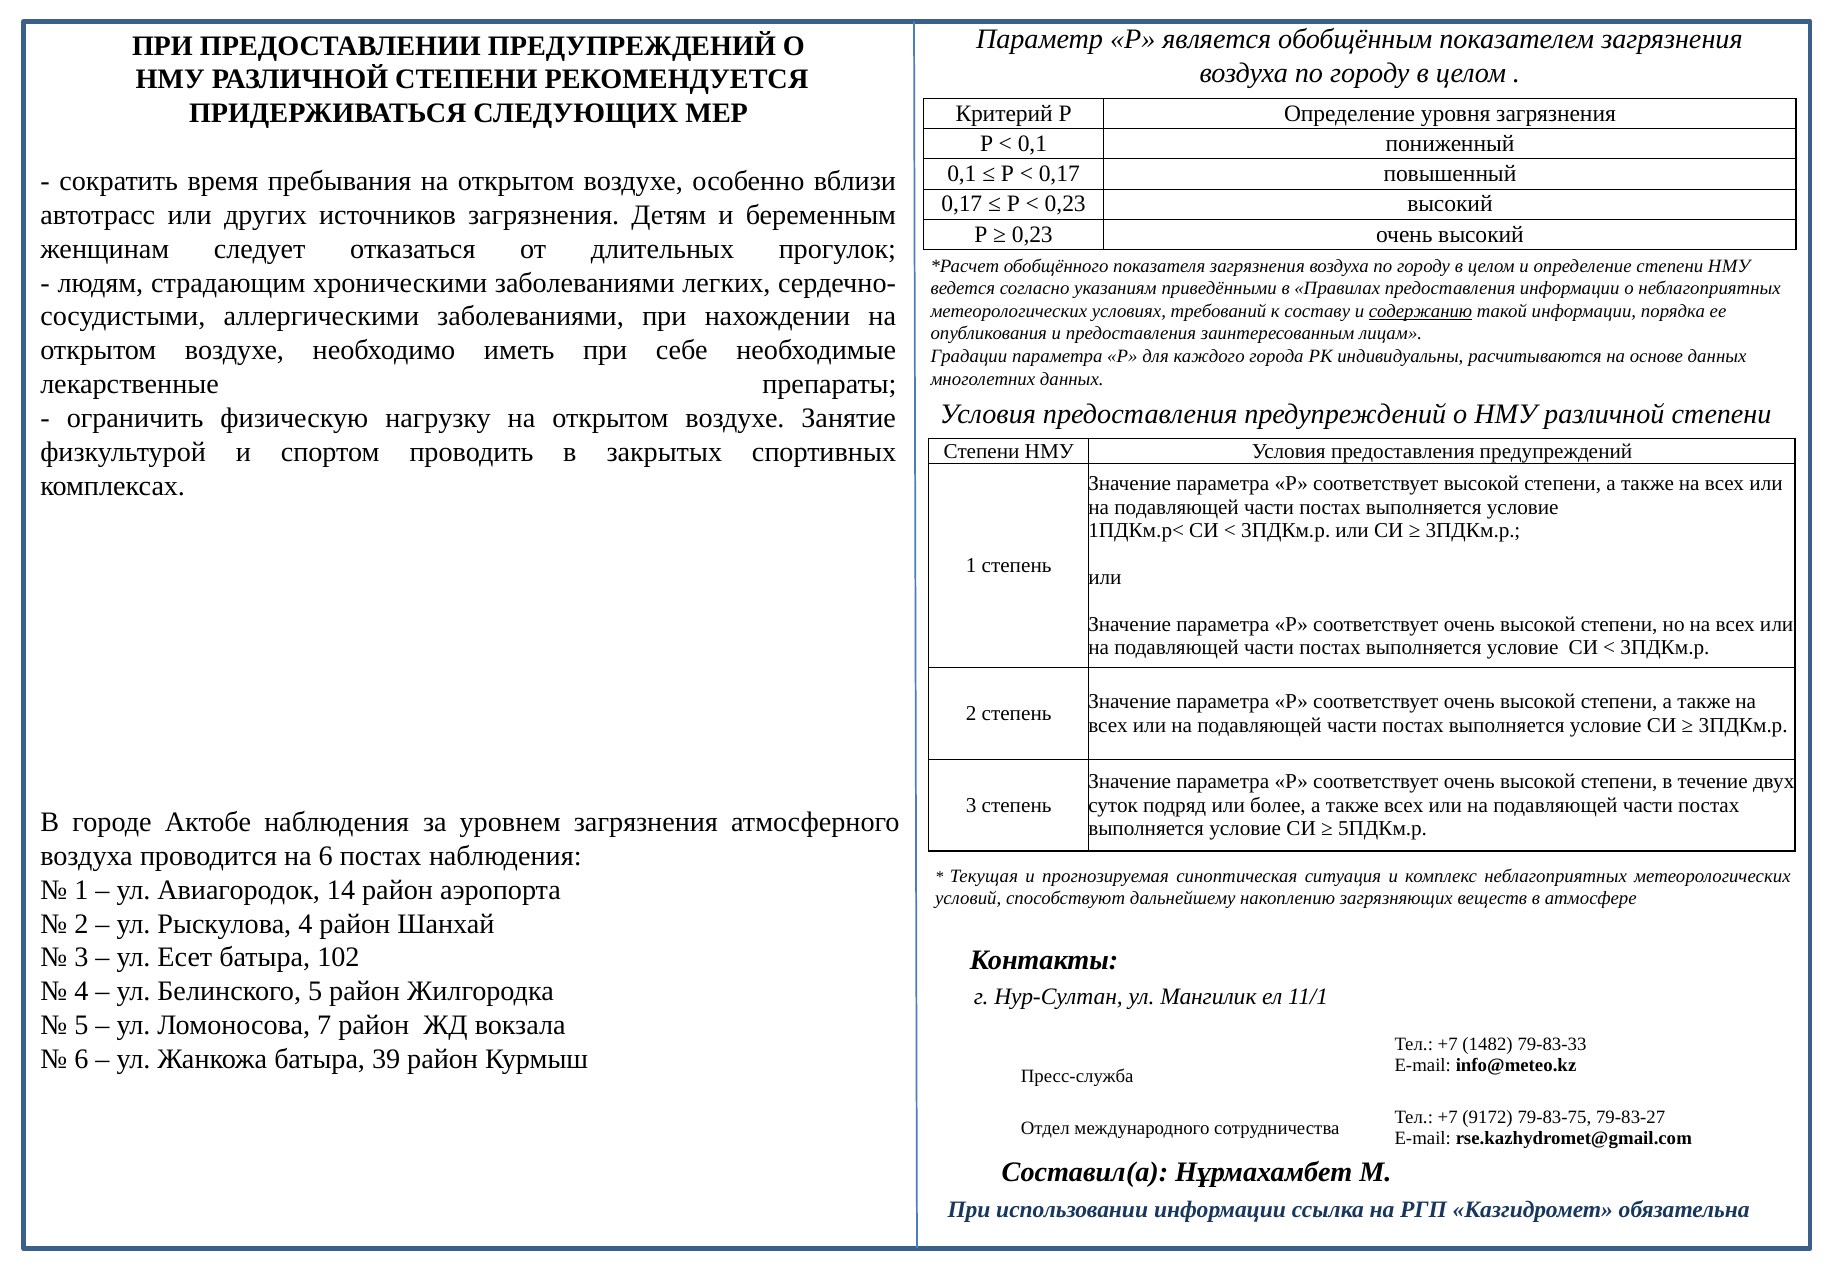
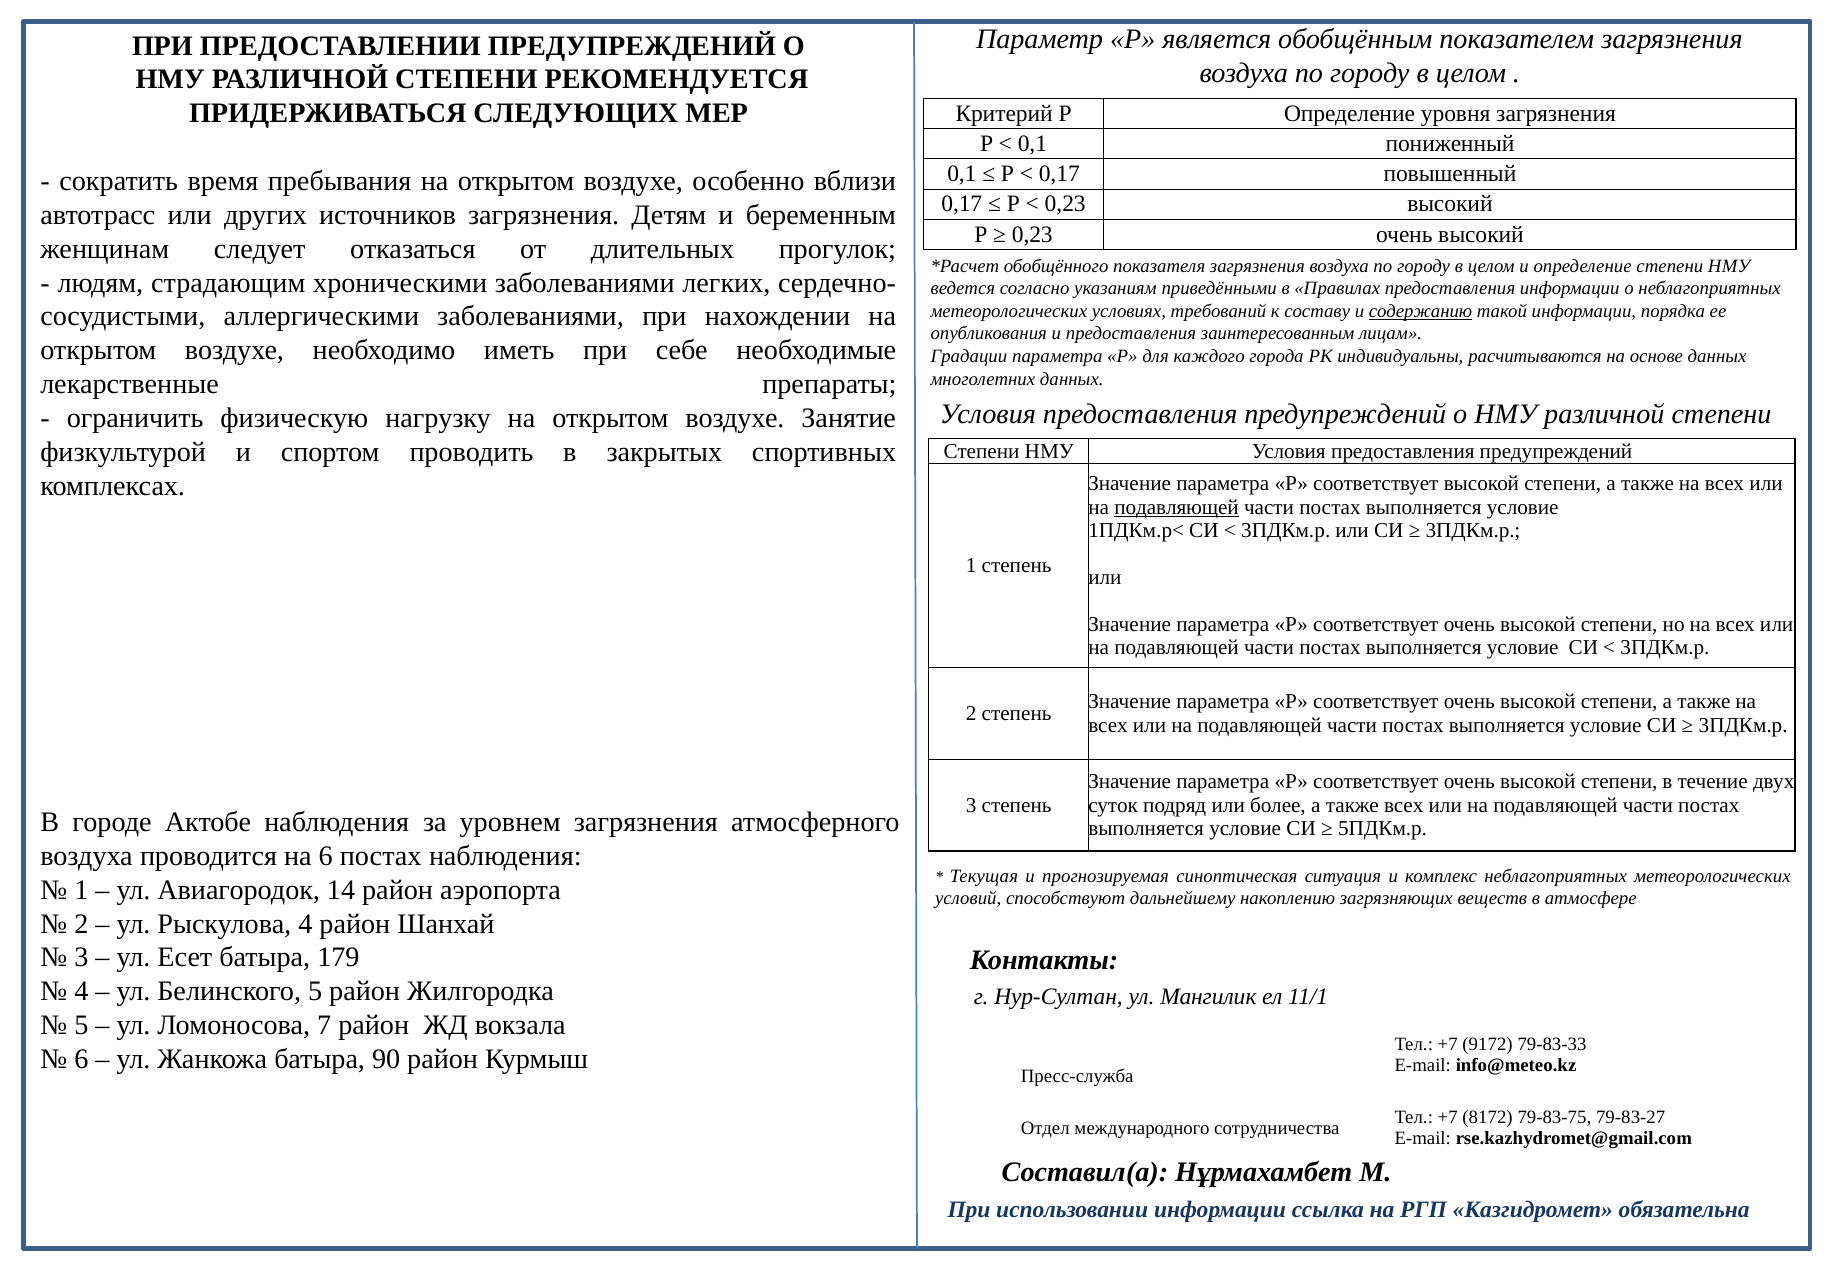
подавляющей at (1177, 507) underline: none -> present
102: 102 -> 179
1482: 1482 -> 9172
39: 39 -> 90
9172: 9172 -> 8172
